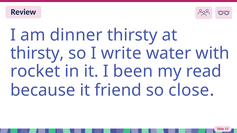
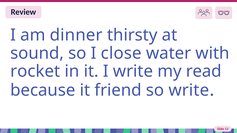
thirsty at (37, 53): thirsty -> sound
write: write -> close
I been: been -> write
so close: close -> write
